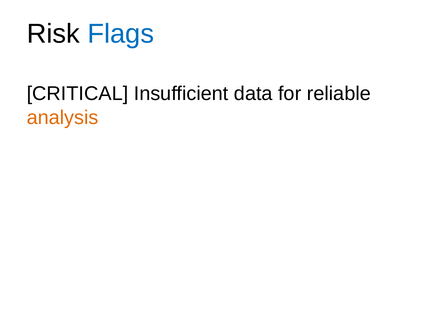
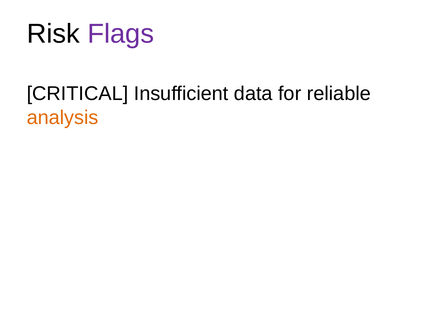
Flags colour: blue -> purple
